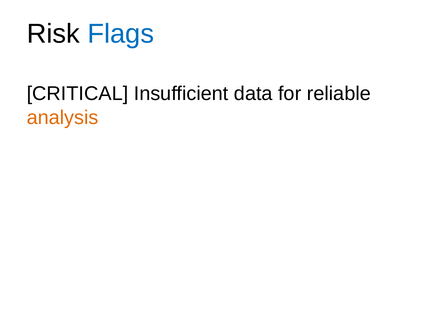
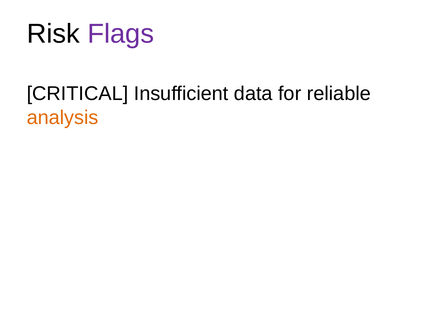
Flags colour: blue -> purple
